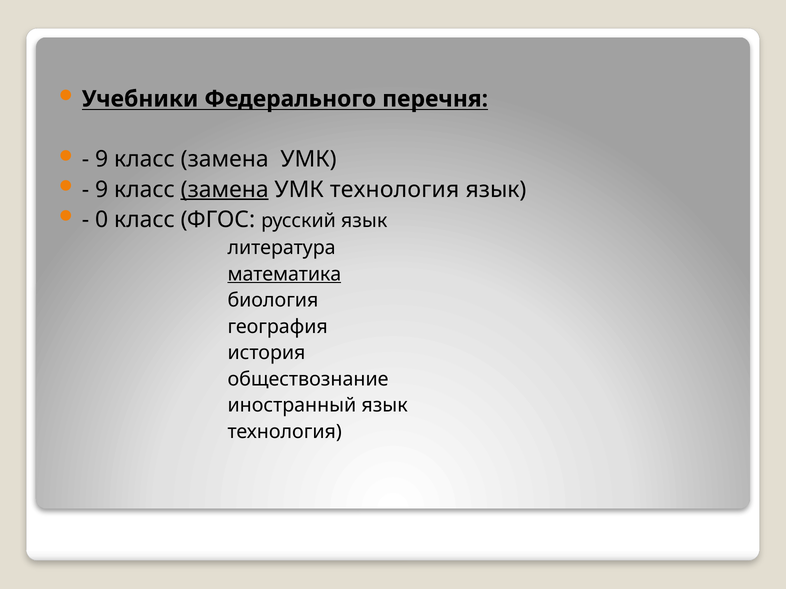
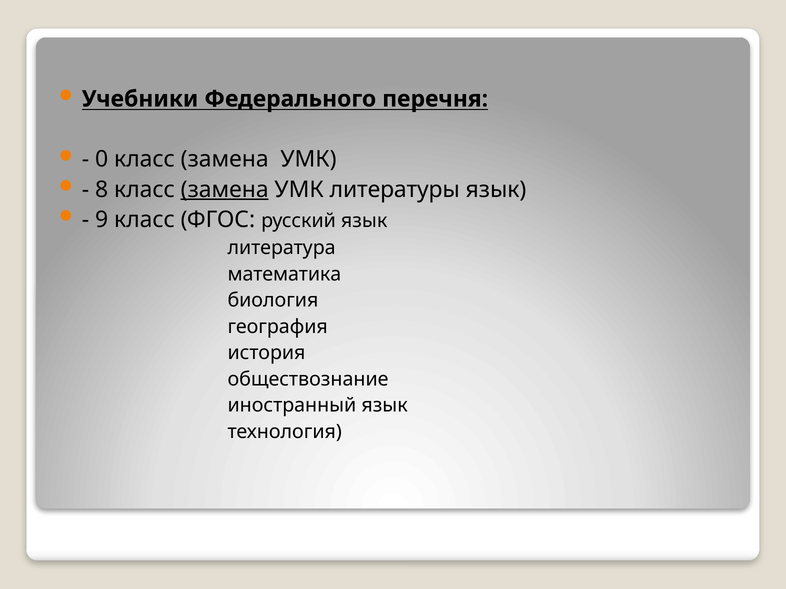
9 at (102, 160): 9 -> 0
9 at (102, 190): 9 -> 8
УМК технология: технология -> литературы
0: 0 -> 9
математика underline: present -> none
